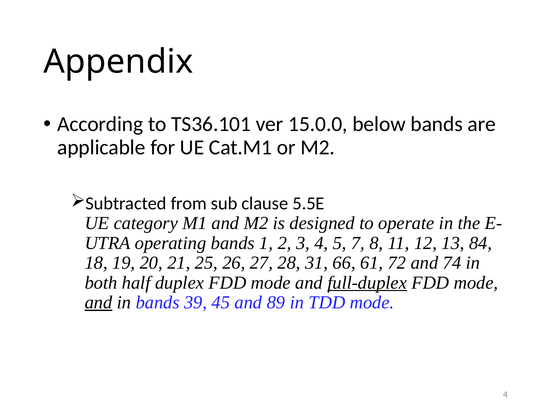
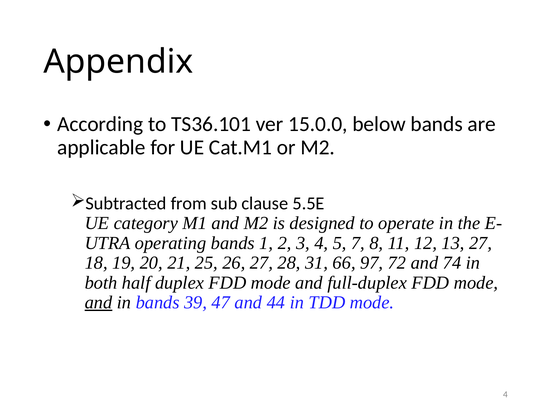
13 84: 84 -> 27
61: 61 -> 97
full-duplex underline: present -> none
45: 45 -> 47
89: 89 -> 44
